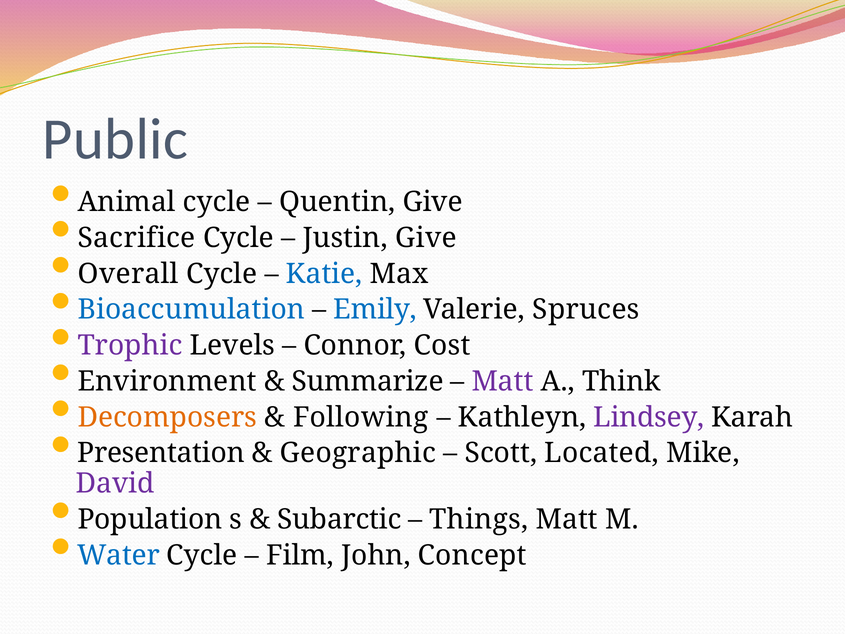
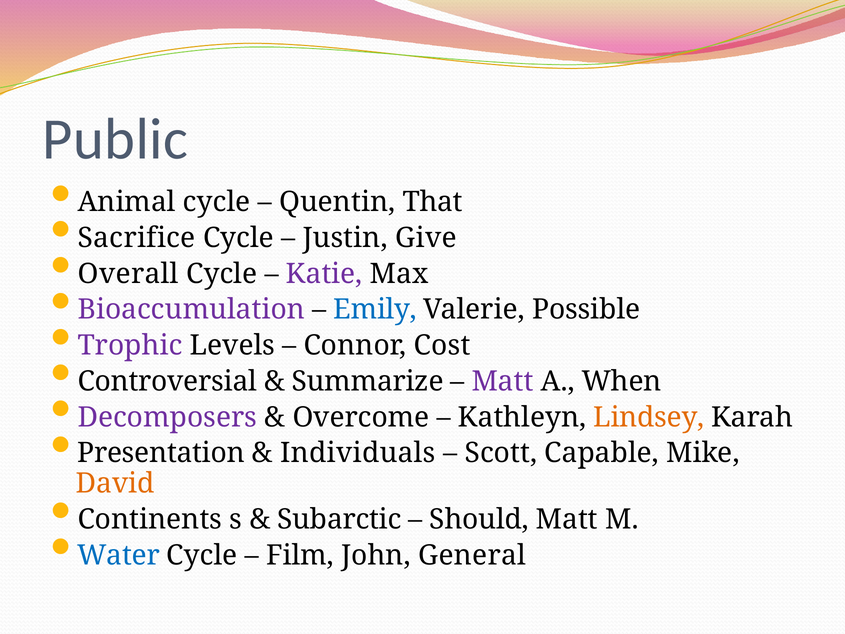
Quentin Give: Give -> That
Katie colour: blue -> purple
Bioaccumulation colour: blue -> purple
Spruces: Spruces -> Possible
Environment: Environment -> Controversial
Think: Think -> When
Decomposers colour: orange -> purple
Following: Following -> Overcome
Lindsey colour: purple -> orange
Geographic: Geographic -> Individuals
Located: Located -> Capable
David colour: purple -> orange
Population: Population -> Continents
Things: Things -> Should
Concept: Concept -> General
